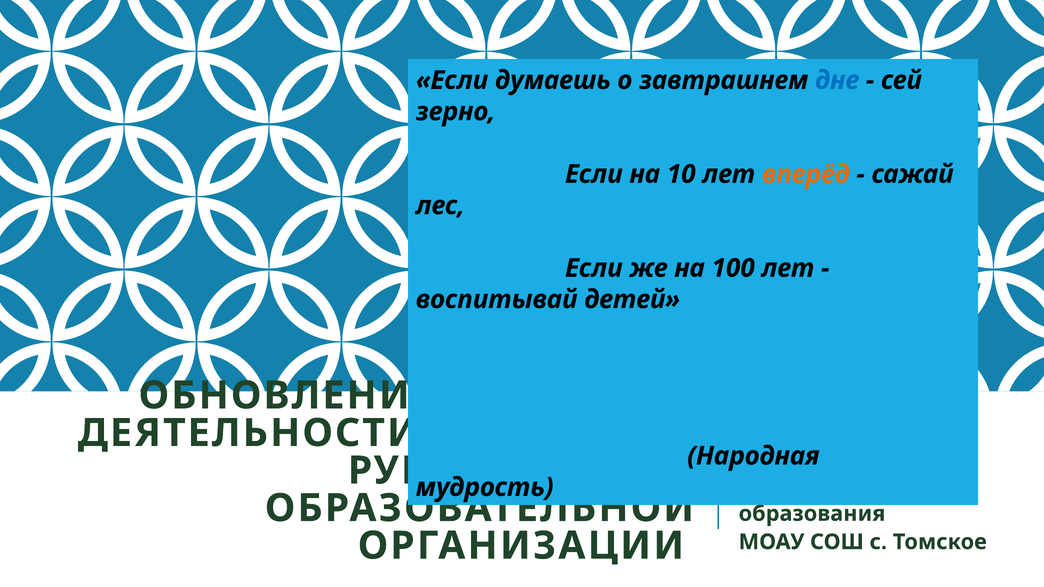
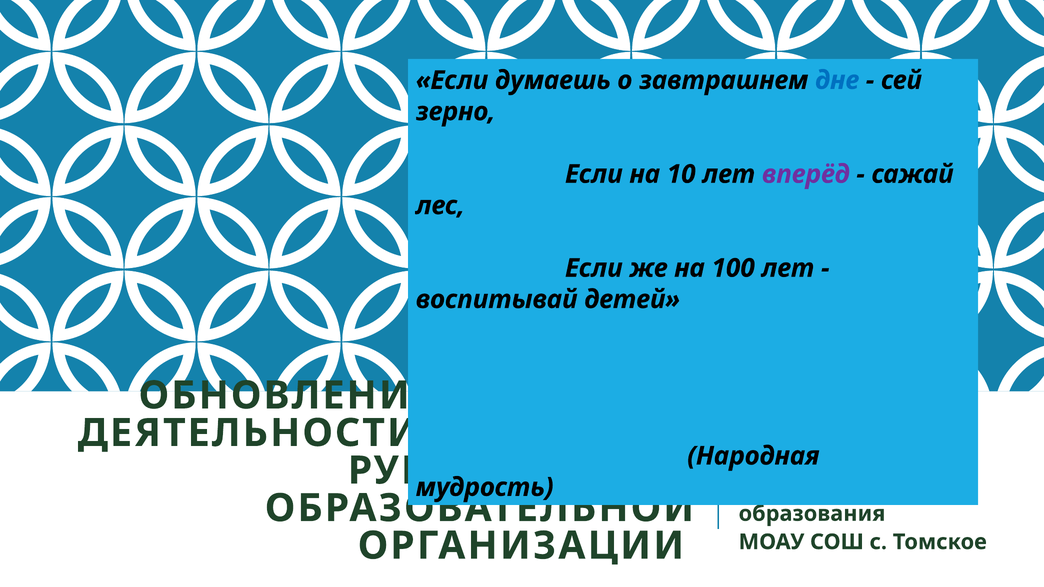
вперёд colour: orange -> purple
